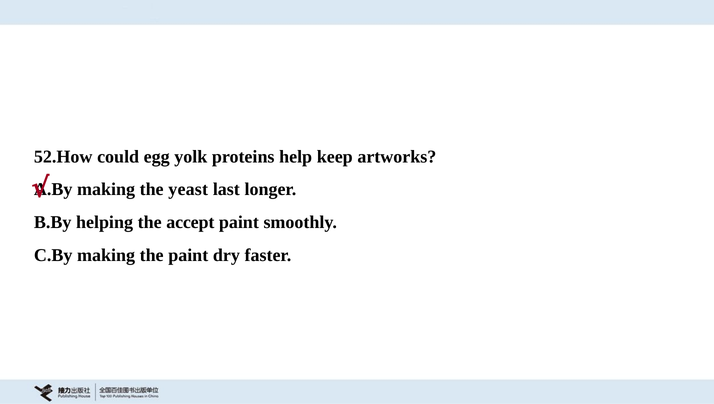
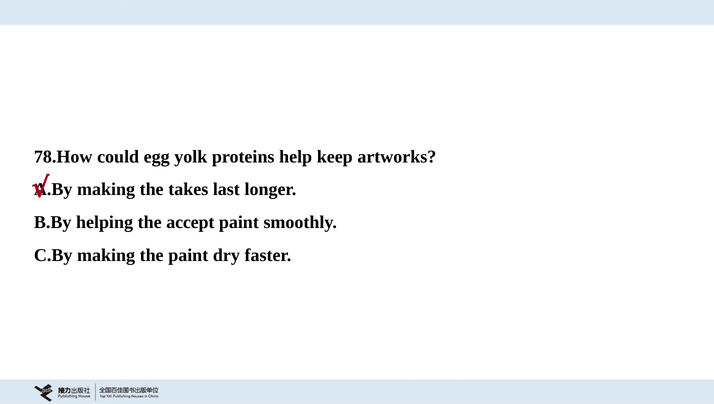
52.How: 52.How -> 78.How
yeast: yeast -> takes
